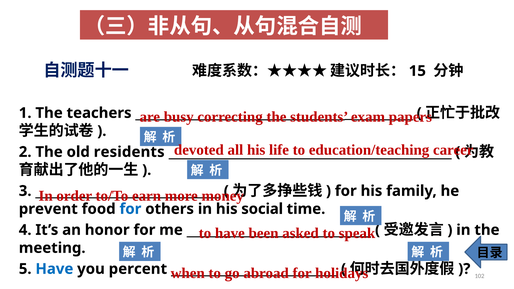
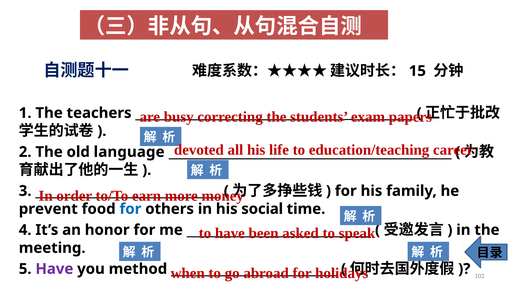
residents: residents -> language
Have at (54, 269) colour: blue -> purple
percent: percent -> method
